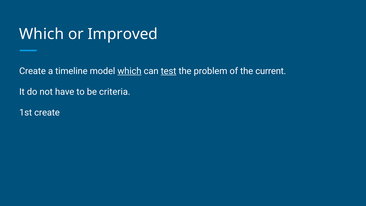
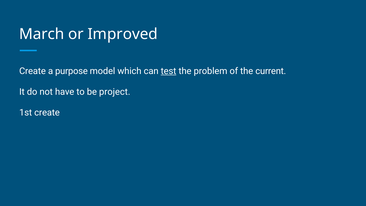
Which at (42, 34): Which -> March
timeline: timeline -> purpose
which at (129, 71) underline: present -> none
criteria: criteria -> project
